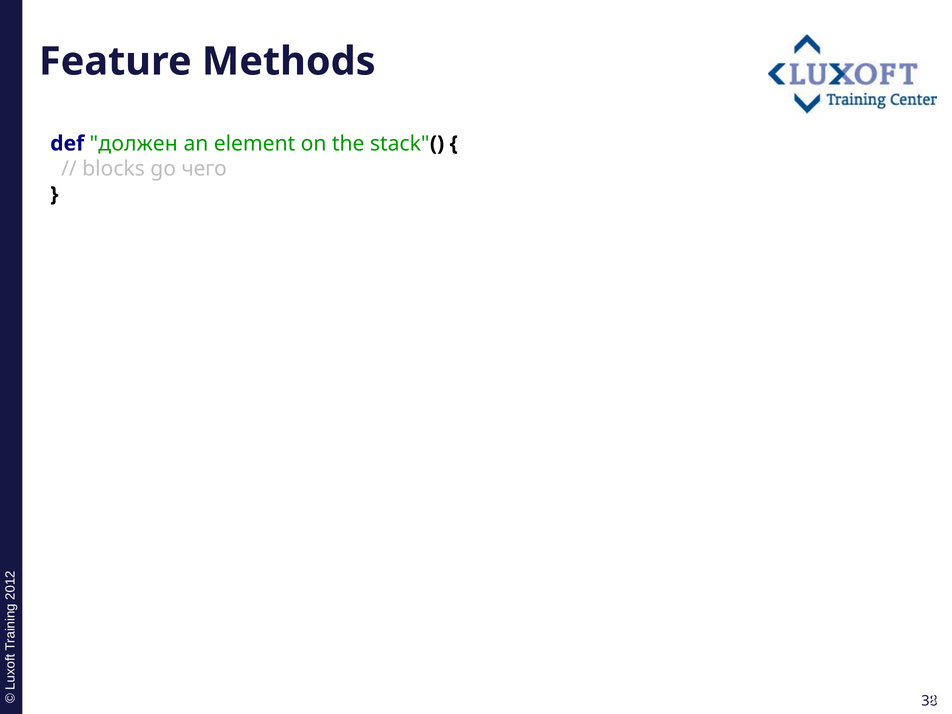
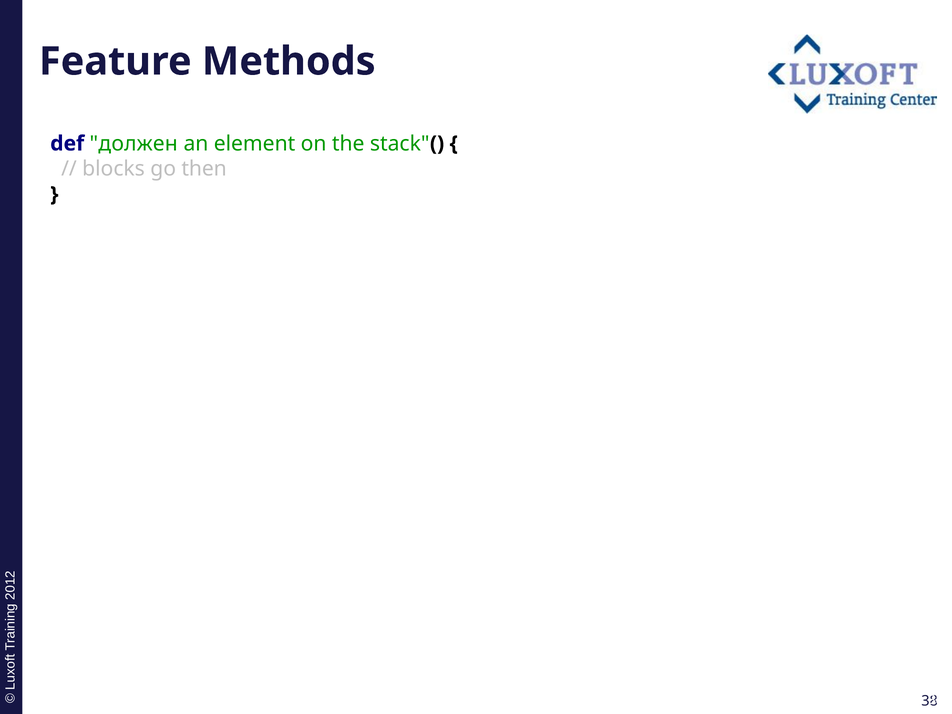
чего: чего -> then
